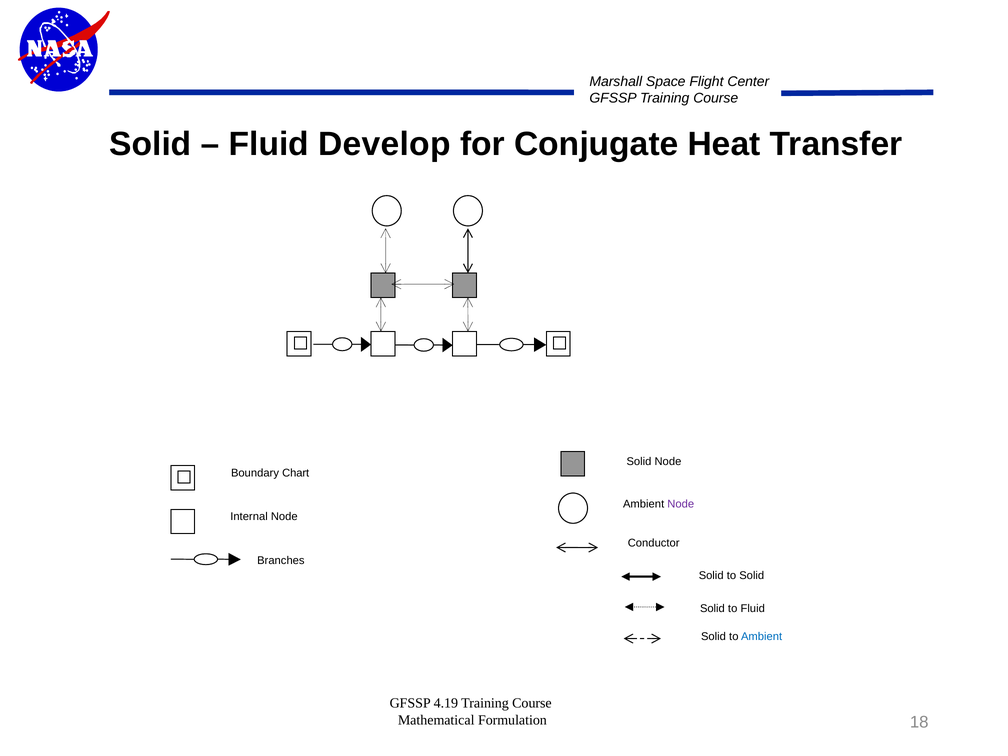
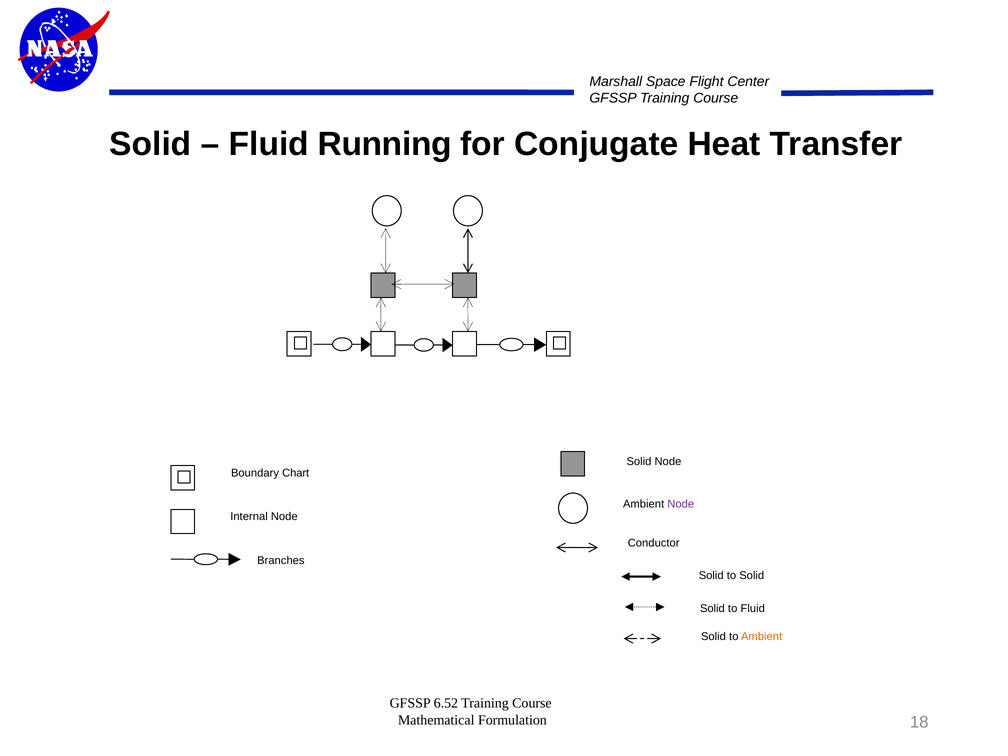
Develop: Develop -> Running
Ambient at (762, 636) colour: blue -> orange
4.19: 4.19 -> 6.52
